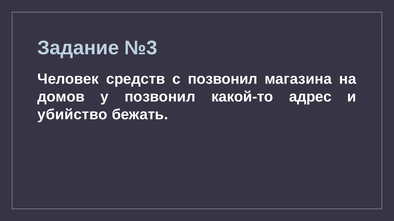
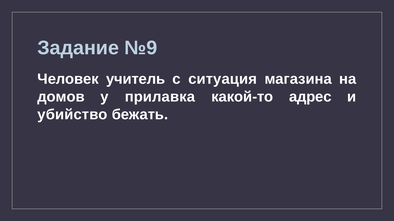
№3: №3 -> №9
средств: средств -> учитель
с позвонил: позвонил -> ситуация
у позвонил: позвонил -> прилавка
